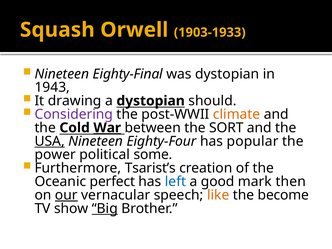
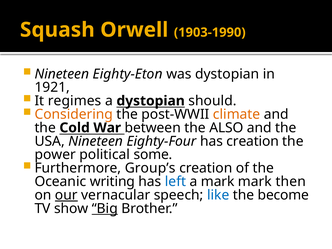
1903-1933: 1903-1933 -> 1903-1990
Eighty-Final: Eighty-Final -> Eighty-Eton
1943: 1943 -> 1921
drawing: drawing -> regimes
Considering colour: purple -> orange
War underline: present -> none
SORT: SORT -> ALSO
USA underline: present -> none
has popular: popular -> creation
Tsarist’s: Tsarist’s -> Group’s
perfect: perfect -> writing
a good: good -> mark
like colour: orange -> blue
